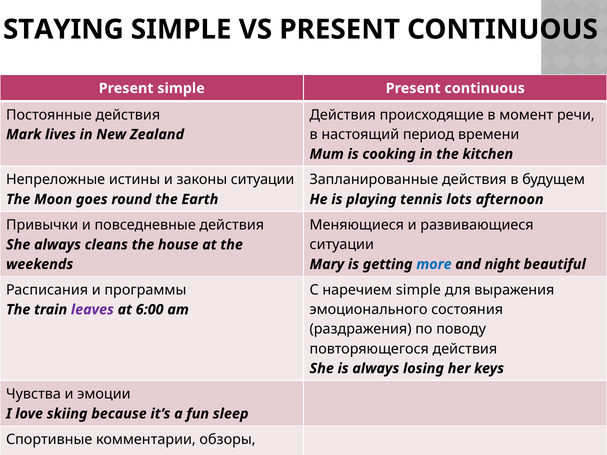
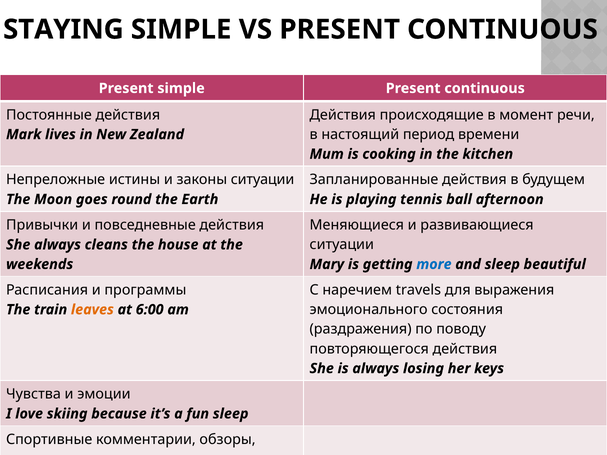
tennis lots: lots -> ball
and night: night -> sleep
наречием simple: simple -> travels
leaves colour: purple -> orange
